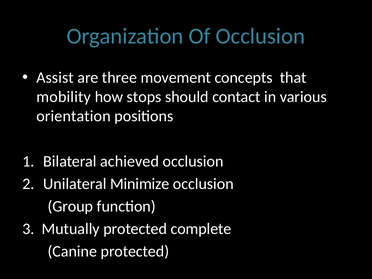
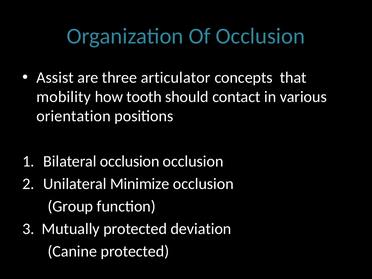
movement: movement -> articulator
stops: stops -> tooth
Bilateral achieved: achieved -> occlusion
complete: complete -> deviation
